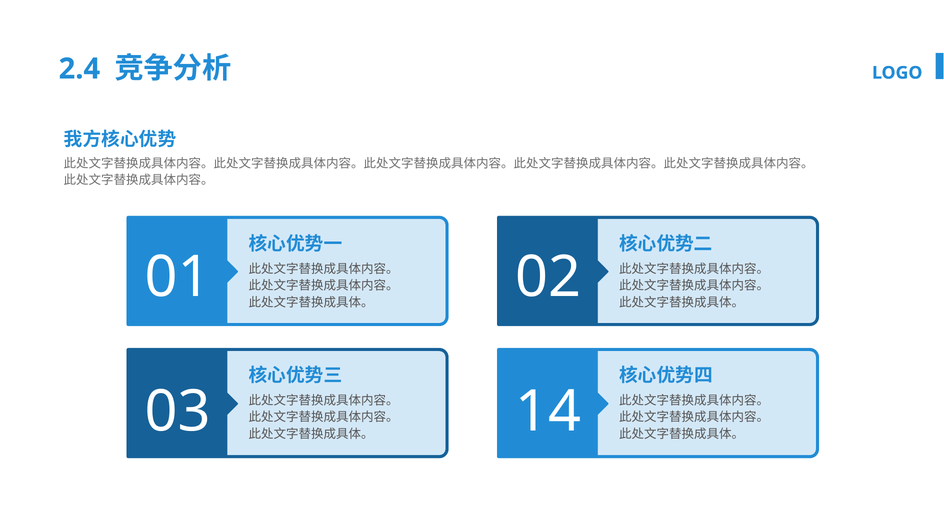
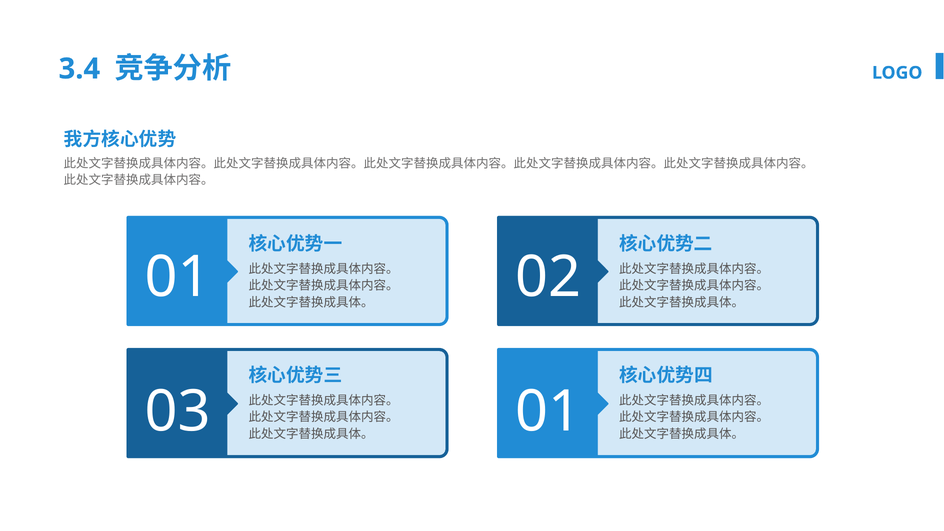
2.4: 2.4 -> 3.4
14 at (548, 411): 14 -> 01
